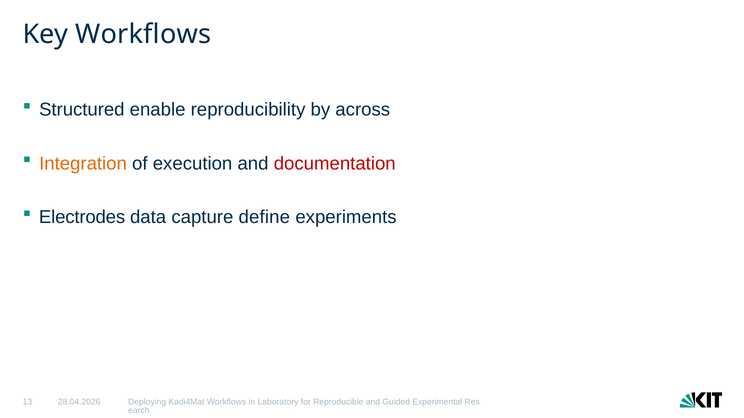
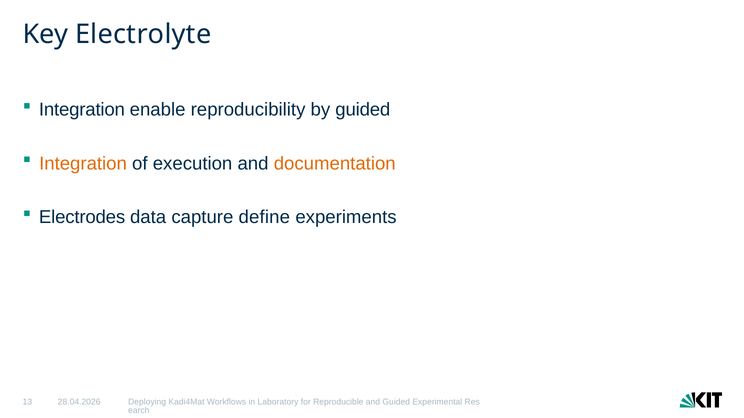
Key Workflows: Workflows -> Electrolyte
Structured at (82, 110): Structured -> Integration
by across: across -> guided
documentation colour: red -> orange
